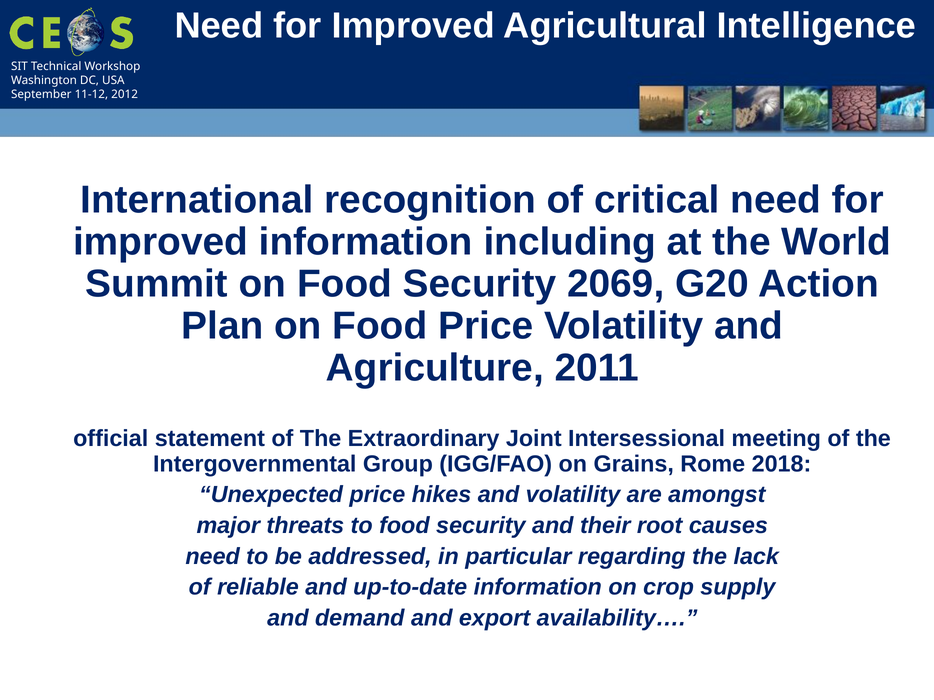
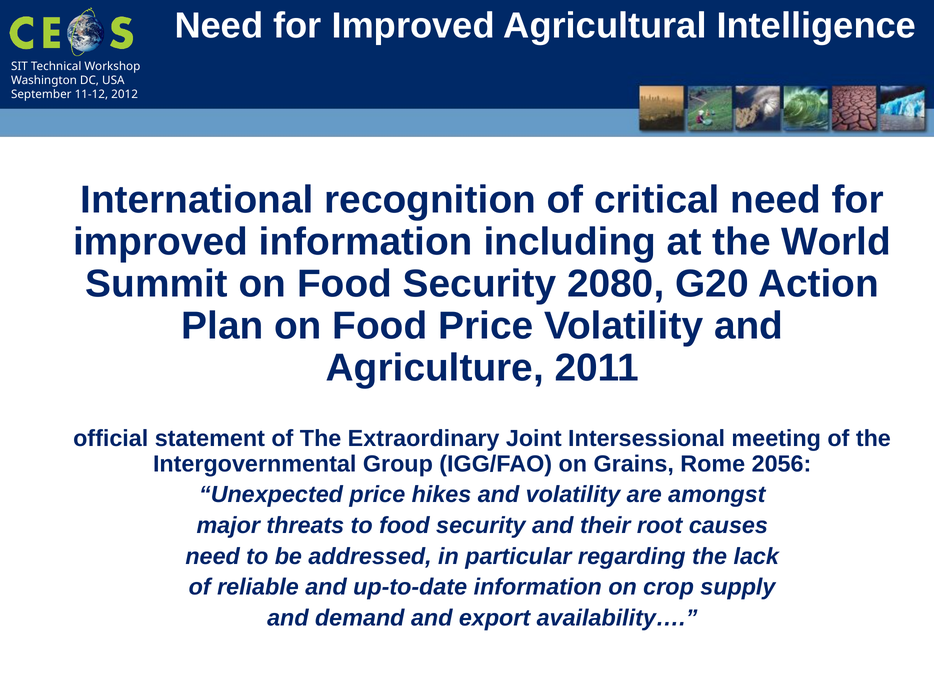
2069: 2069 -> 2080
2018: 2018 -> 2056
